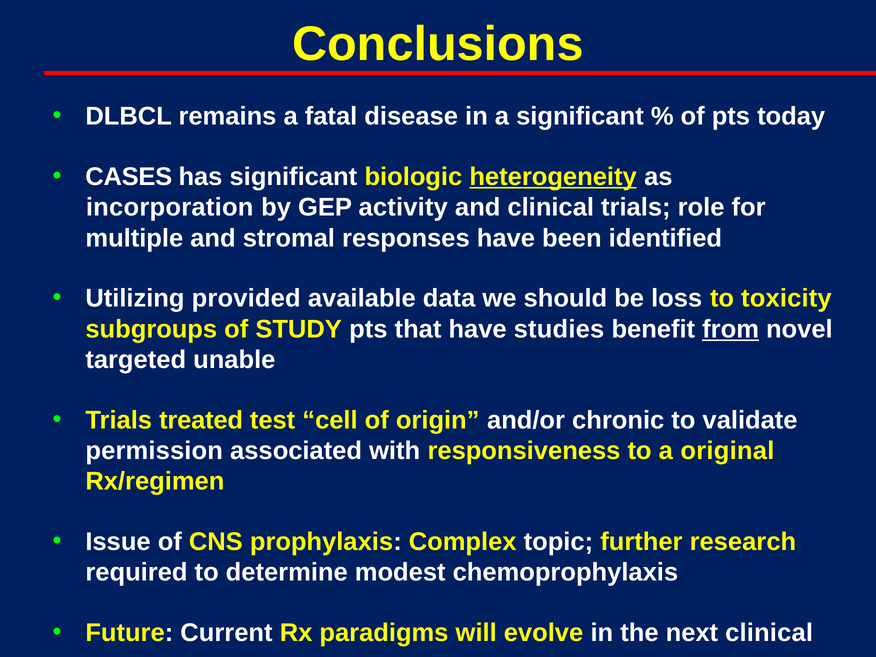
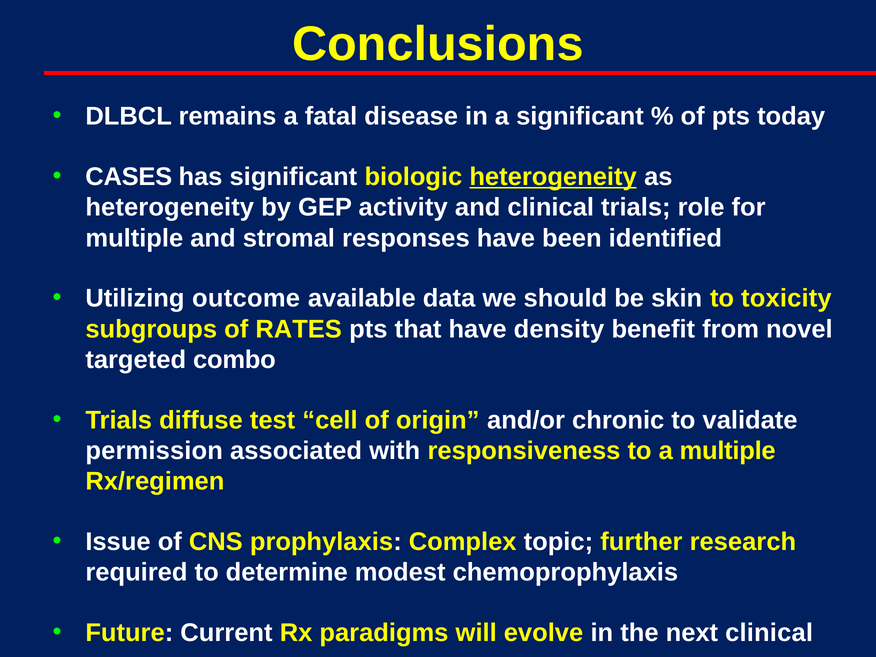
incorporation at (170, 207): incorporation -> heterogeneity
provided: provided -> outcome
loss: loss -> skin
STUDY: STUDY -> RATES
studies: studies -> density
from underline: present -> none
unable: unable -> combo
treated: treated -> diffuse
a original: original -> multiple
